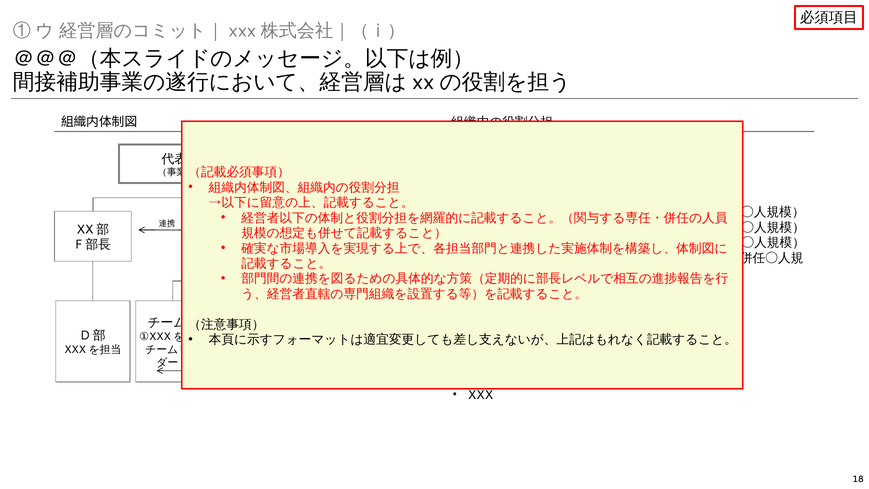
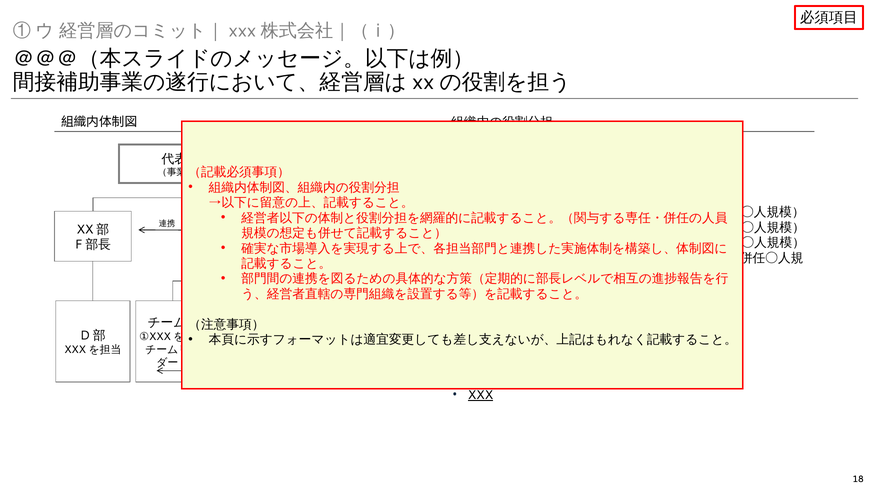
XXX at (480, 395) underline: none -> present
